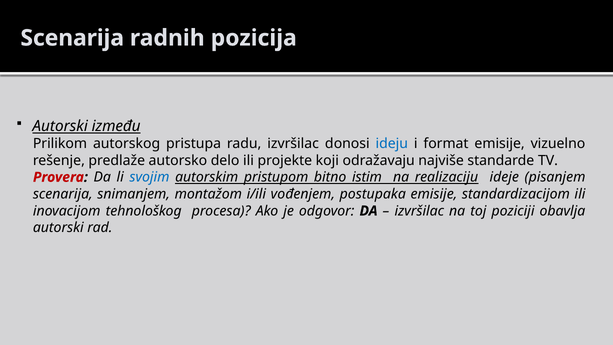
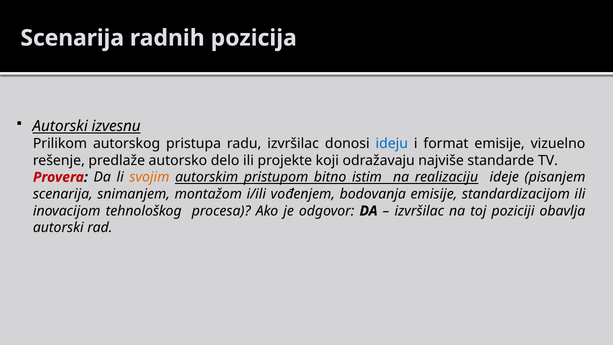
između: između -> izvesnu
svojim colour: blue -> orange
postupaka: postupaka -> bodovanja
